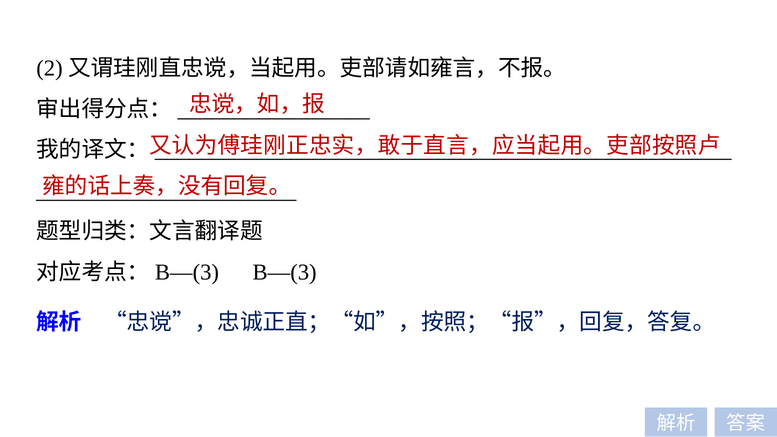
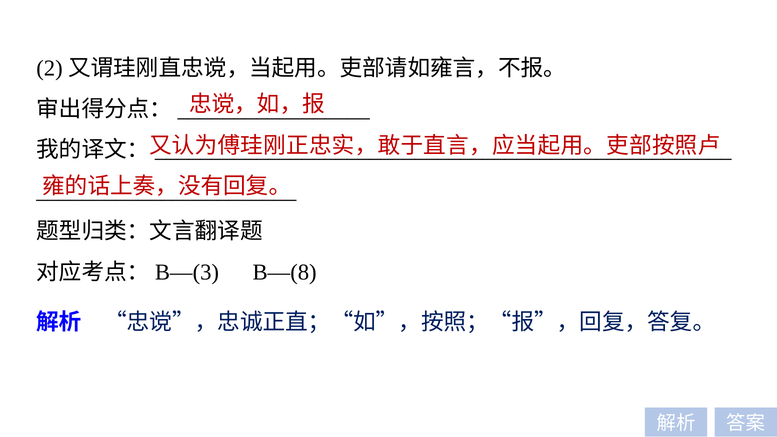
B—(3 at (285, 272): B—(3 -> B—(8
